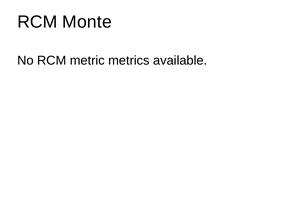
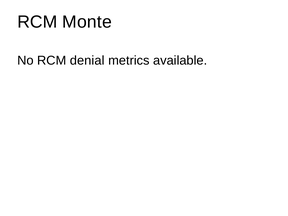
metric: metric -> denial
